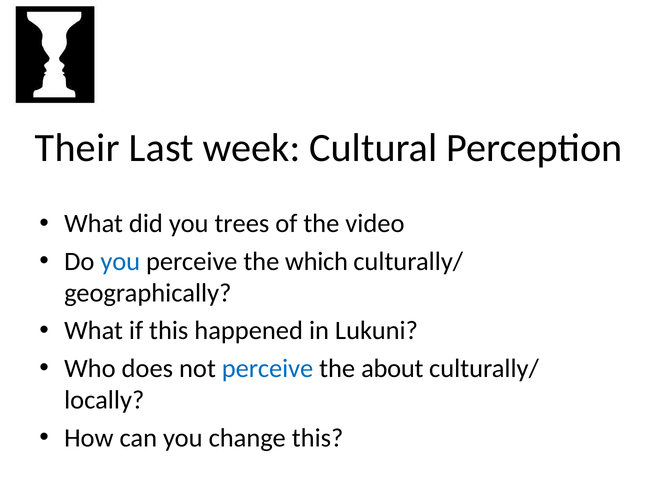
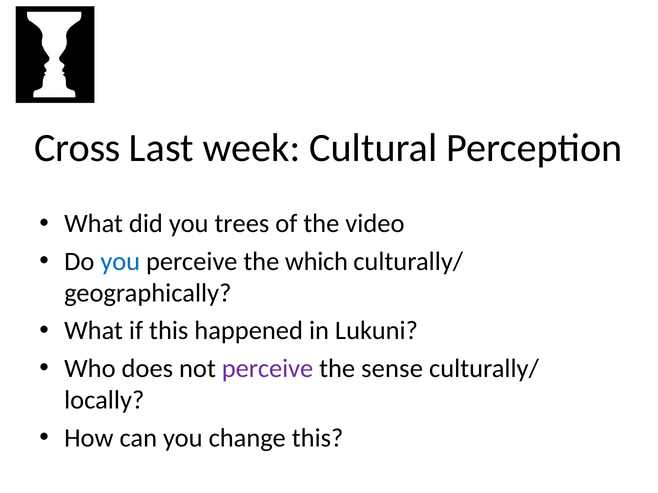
Their: Their -> Cross
perceive at (268, 369) colour: blue -> purple
about: about -> sense
